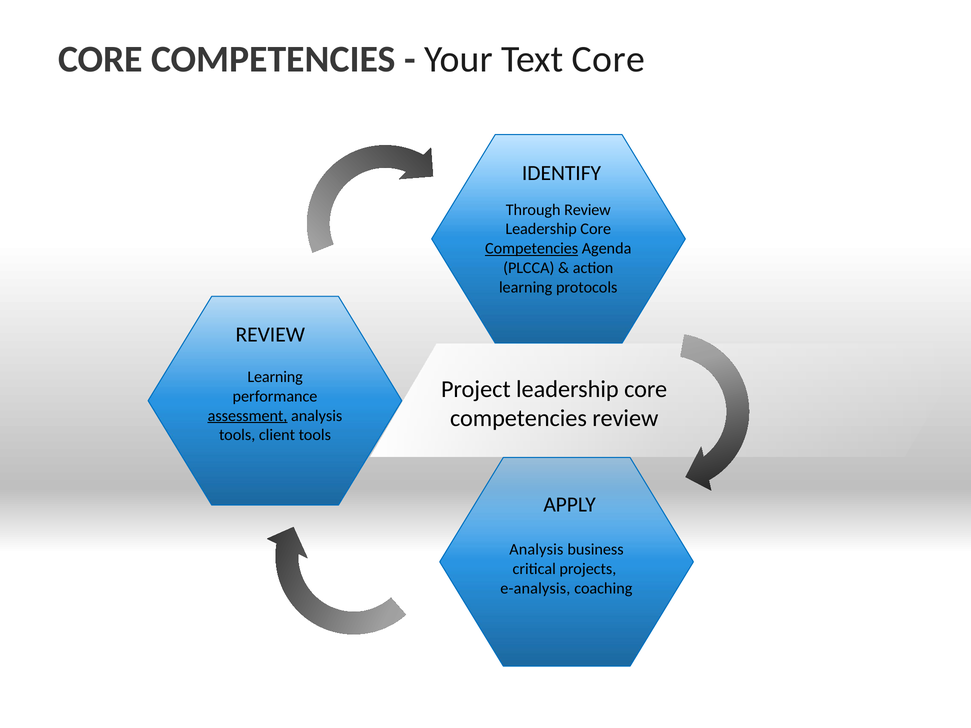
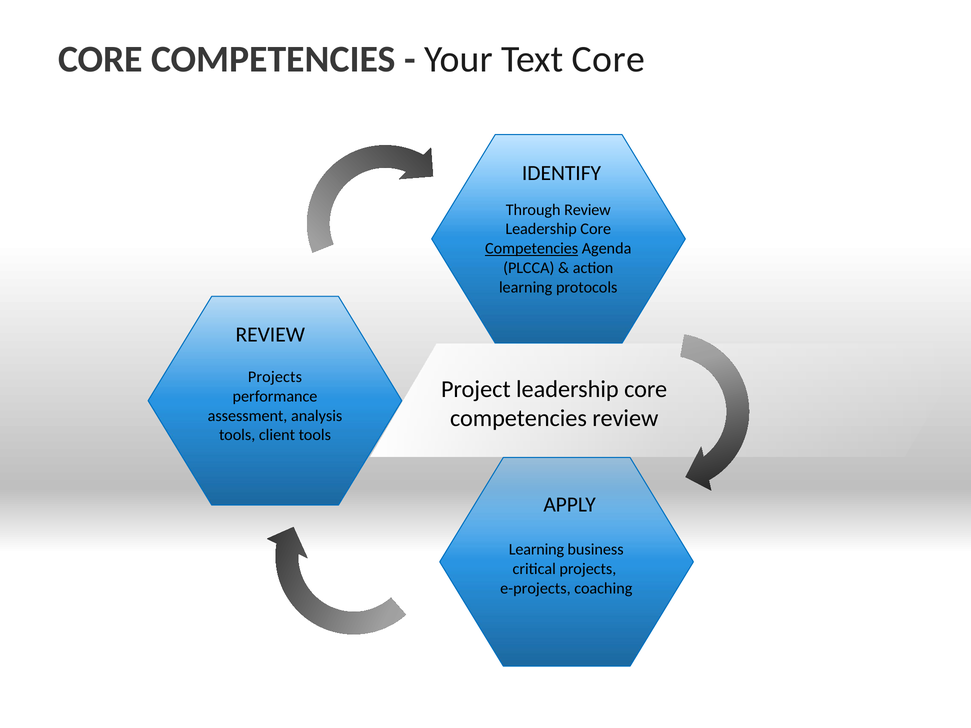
Learning at (275, 377): Learning -> Projects
assessment underline: present -> none
Analysis at (536, 550): Analysis -> Learning
e-analysis: e-analysis -> e-projects
